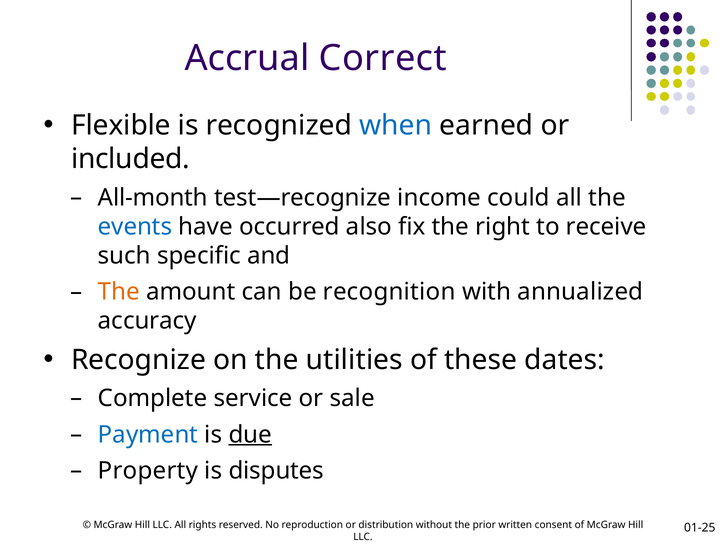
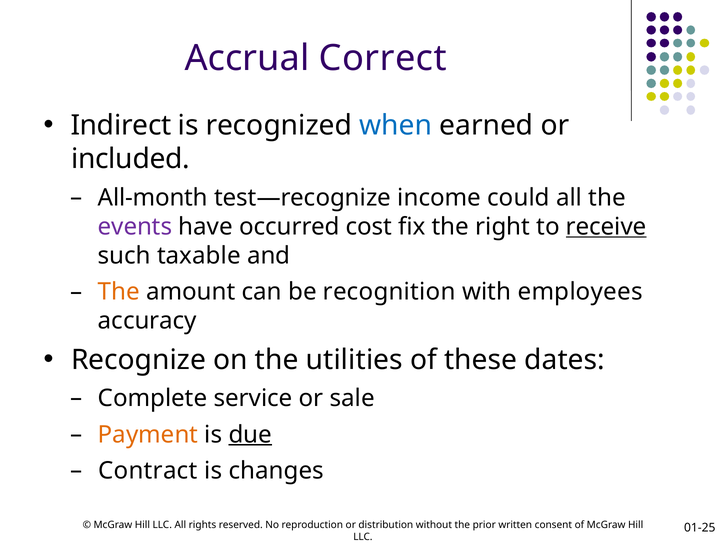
Flexible: Flexible -> Indirect
events colour: blue -> purple
also: also -> cost
receive underline: none -> present
specific: specific -> taxable
annualized: annualized -> employees
Payment colour: blue -> orange
Property: Property -> Contract
disputes: disputes -> changes
